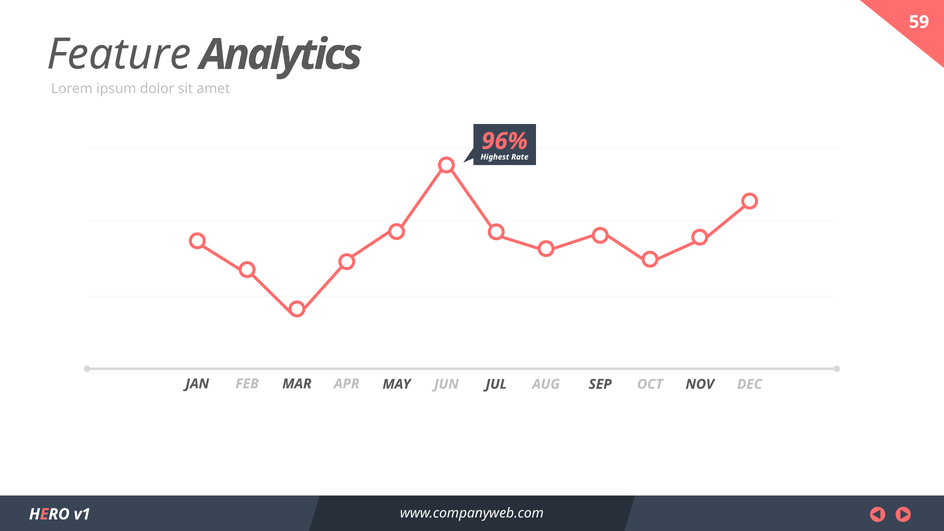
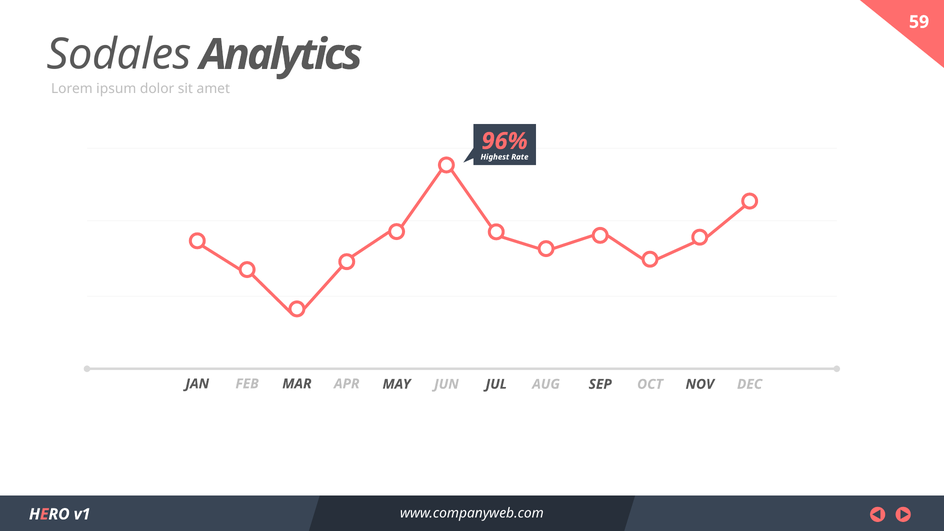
Feature: Feature -> Sodales
